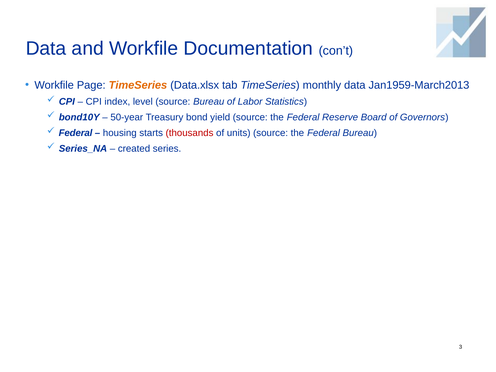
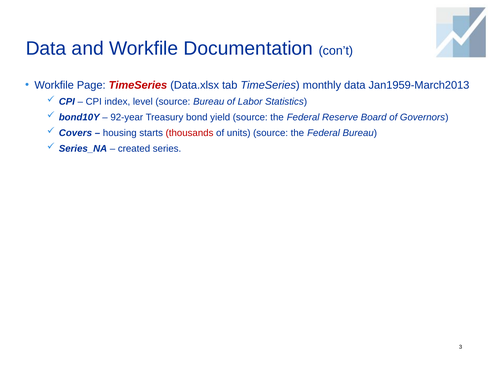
TimeSeries at (138, 85) colour: orange -> red
50-year: 50-year -> 92-year
Federal at (76, 133): Federal -> Covers
